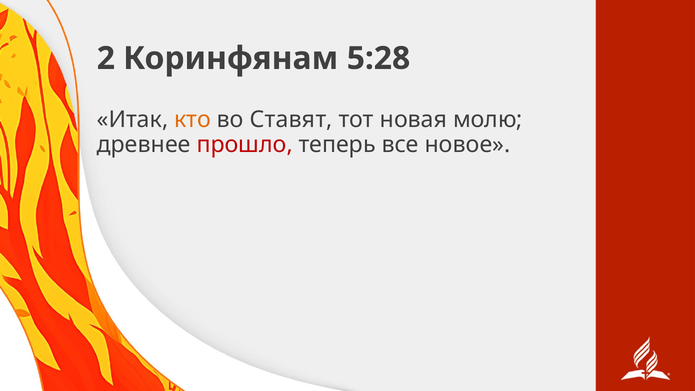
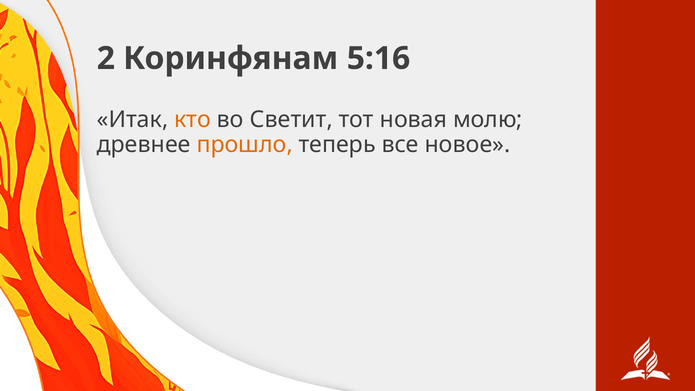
5:28: 5:28 -> 5:16
Ставят: Ставят -> Светит
прошло colour: red -> orange
